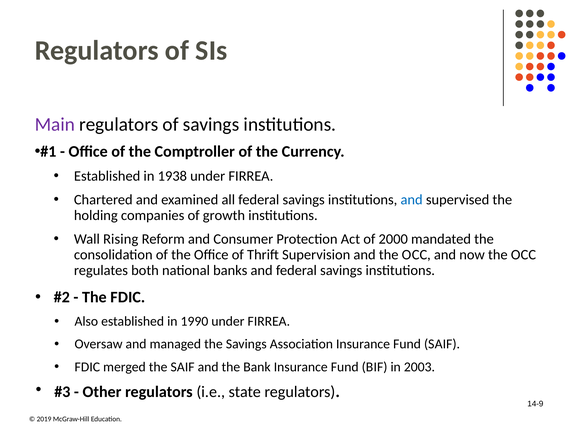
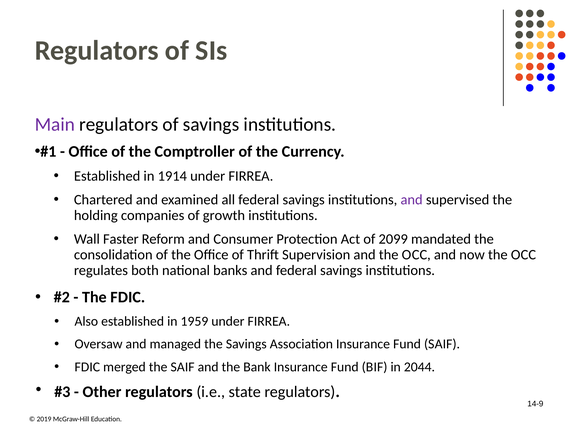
1938: 1938 -> 1914
and at (412, 199) colour: blue -> purple
Rising: Rising -> Faster
2000: 2000 -> 2099
1990: 1990 -> 1959
2003: 2003 -> 2044
